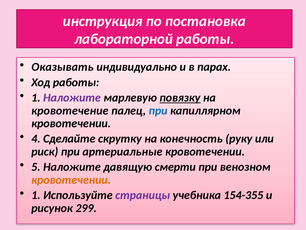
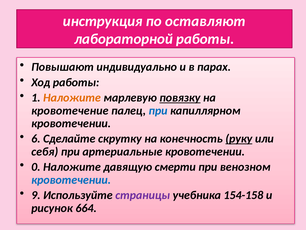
постановка: постановка -> оставляют
Оказывать: Оказывать -> Повышают
Наложите at (72, 97) colour: purple -> orange
4: 4 -> 6
руку underline: none -> present
риск: риск -> себя
5: 5 -> 0
кровотечении at (71, 179) colour: orange -> blue
1 at (36, 195): 1 -> 9
154-355: 154-355 -> 154-158
299: 299 -> 664
